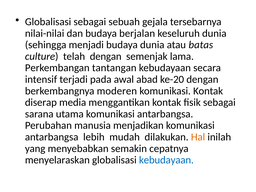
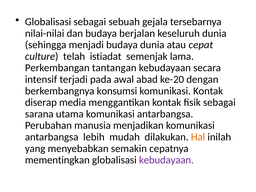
batas: batas -> cepat
telah dengan: dengan -> istiadat
moderen: moderen -> konsumsi
menyelaraskan: menyelaraskan -> mementingkan
kebudayaan at (166, 160) colour: blue -> purple
